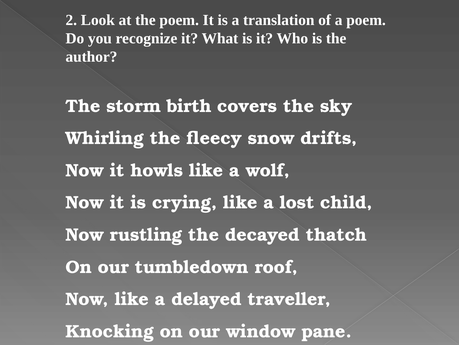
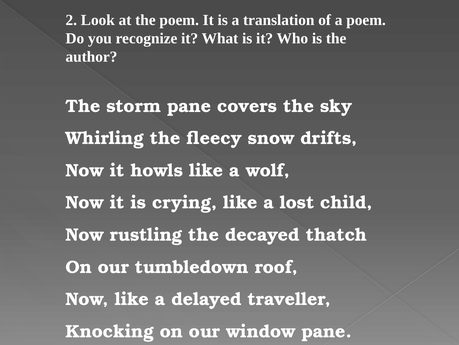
storm birth: birth -> pane
